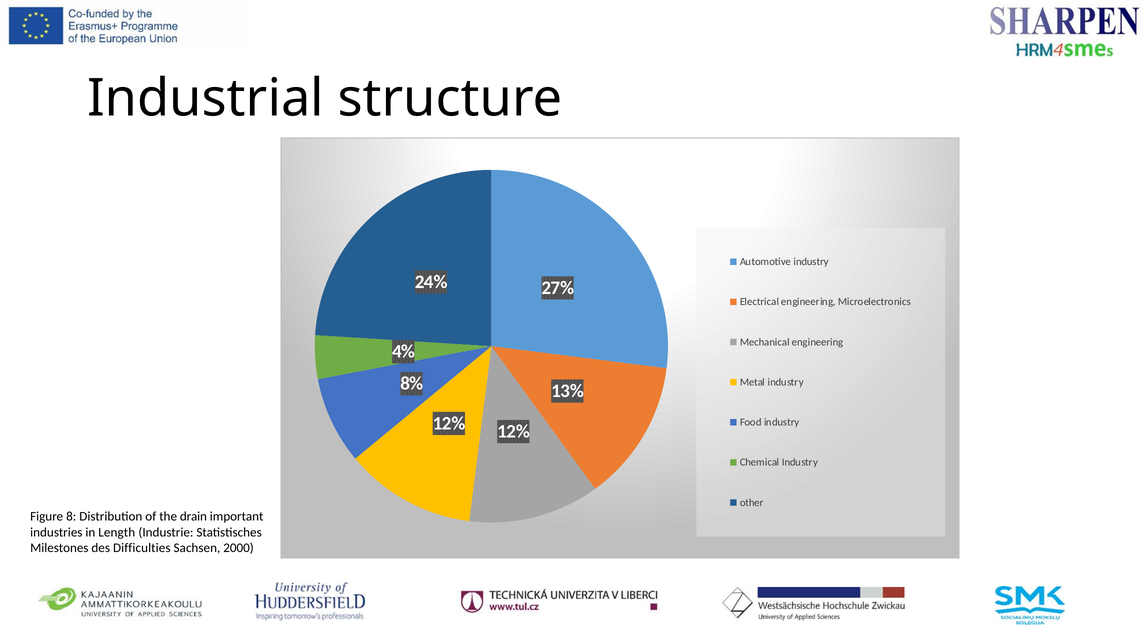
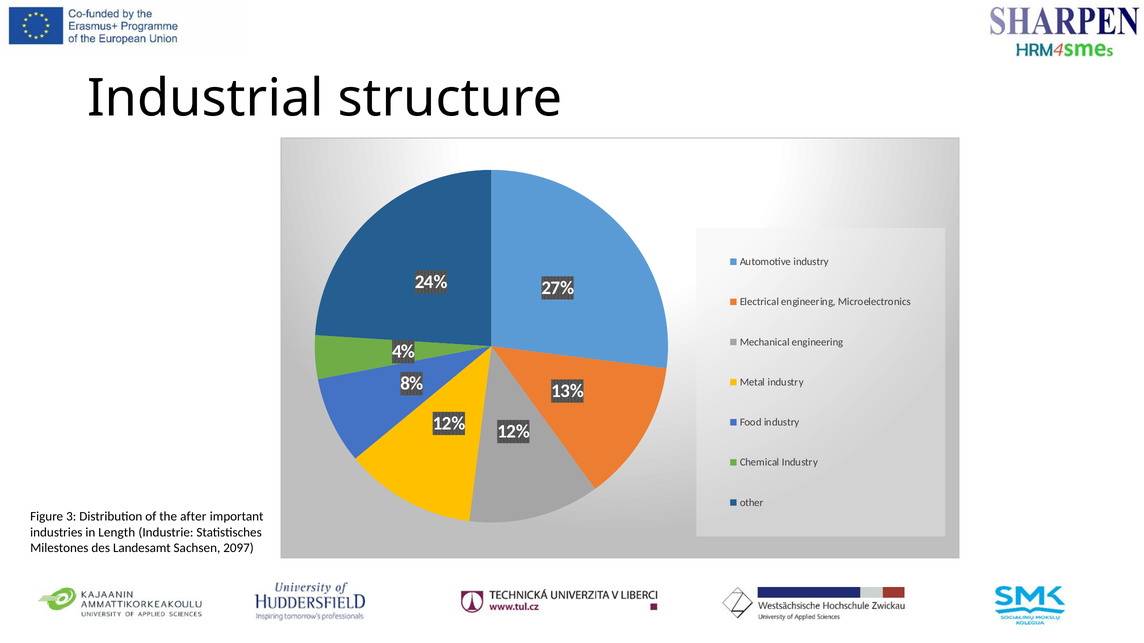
8: 8 -> 3
drain: drain -> after
Difficulties: Difficulties -> Landesamt
2000: 2000 -> 2097
